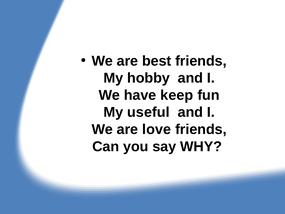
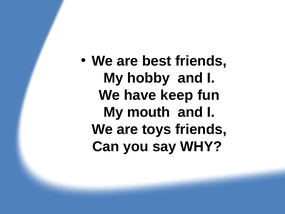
useful: useful -> mouth
love: love -> toys
